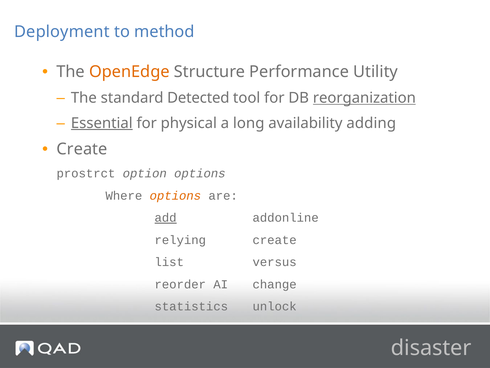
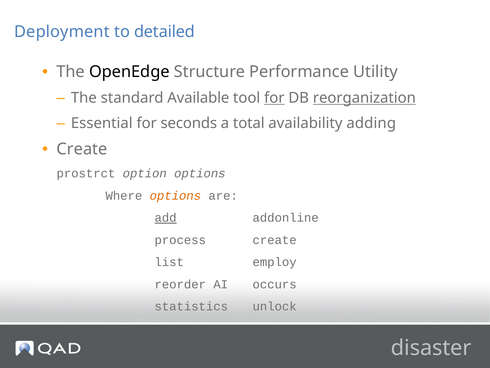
method: method -> detailed
OpenEdge colour: orange -> black
Detected: Detected -> Available
for at (274, 98) underline: none -> present
Essential underline: present -> none
physical: physical -> seconds
long: long -> total
relying: relying -> process
versus: versus -> employ
change: change -> occurs
